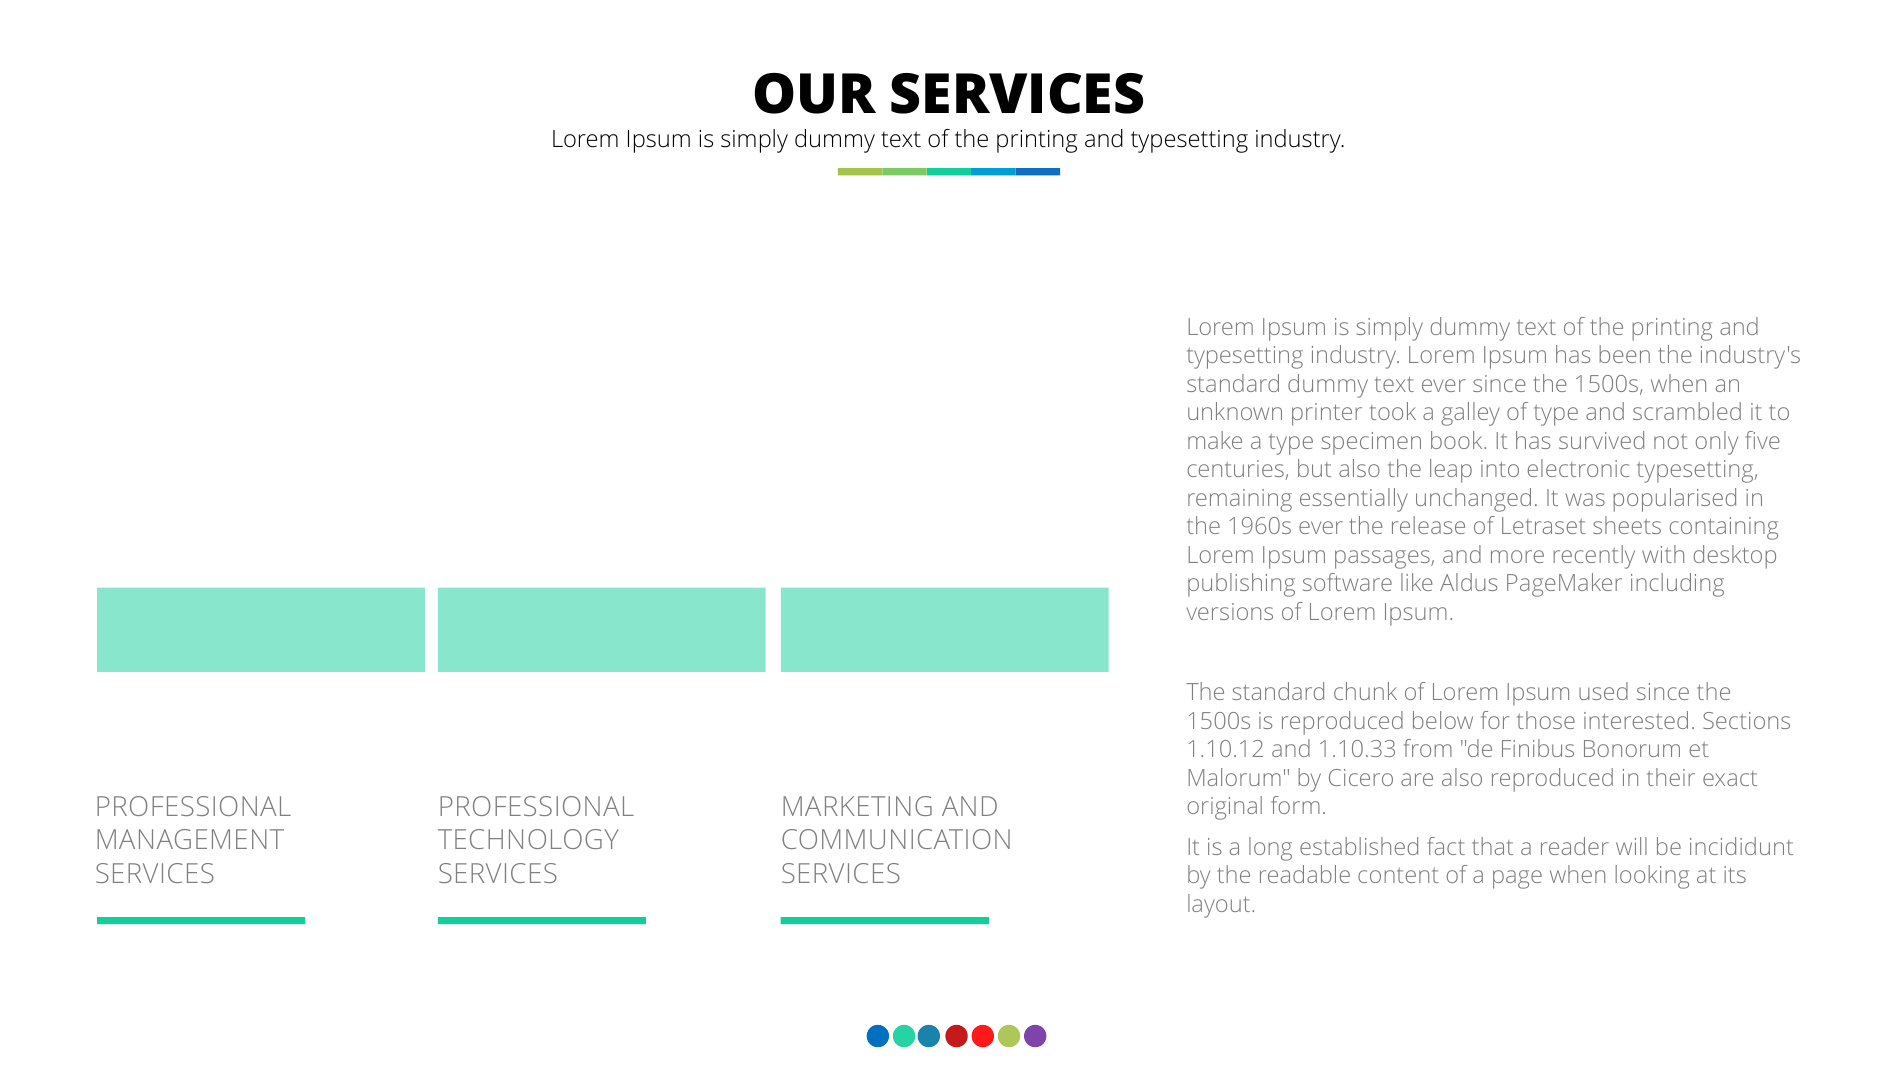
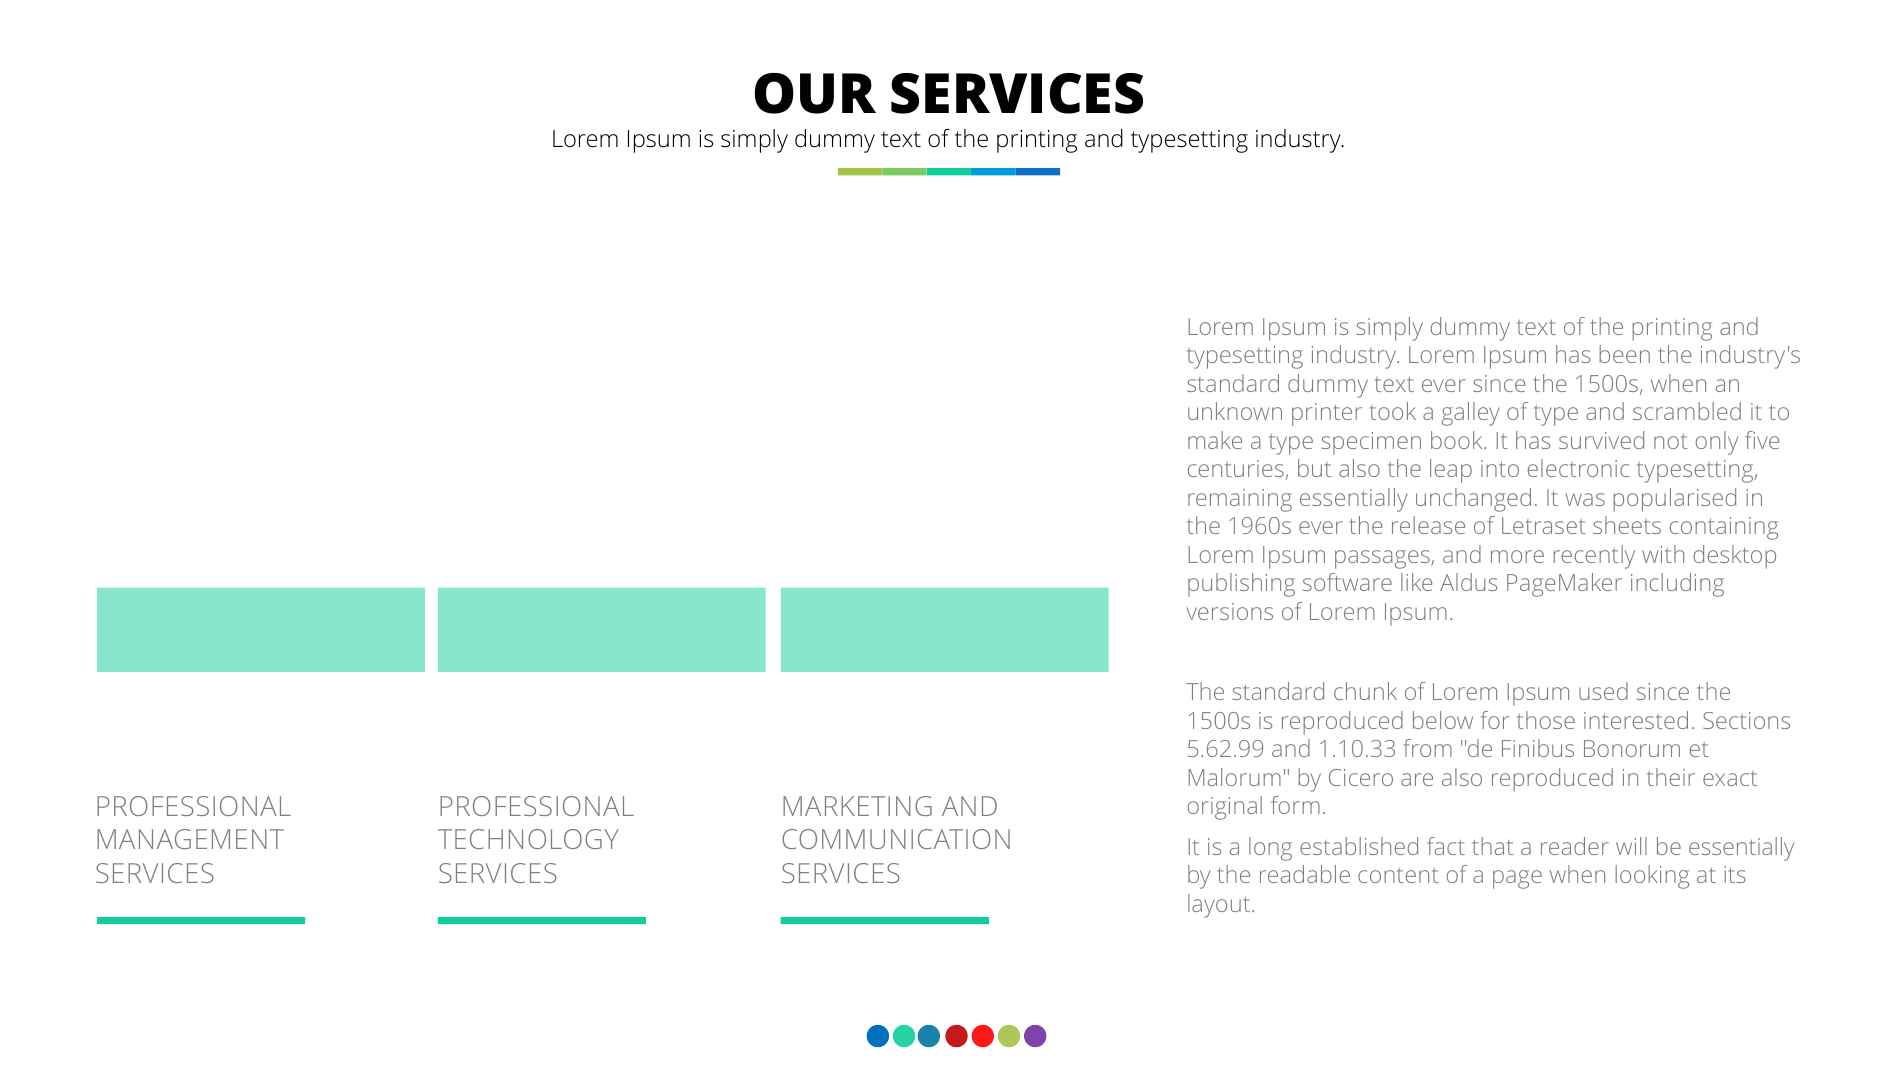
1.10.12: 1.10.12 -> 5.62.99
be incididunt: incididunt -> essentially
